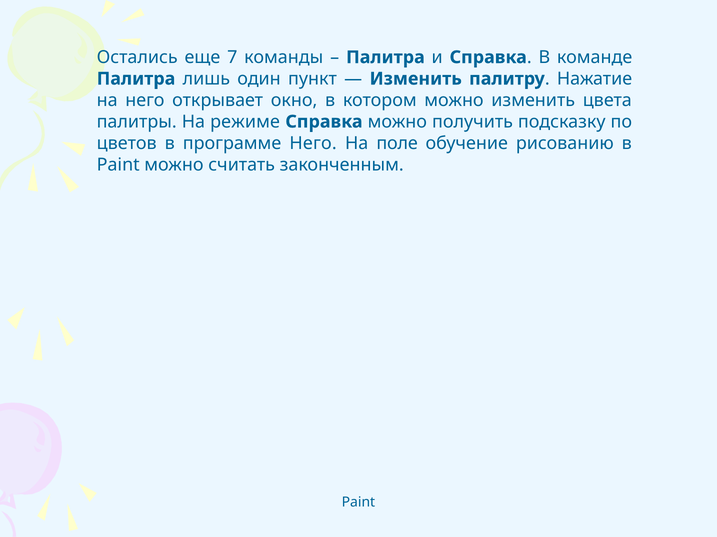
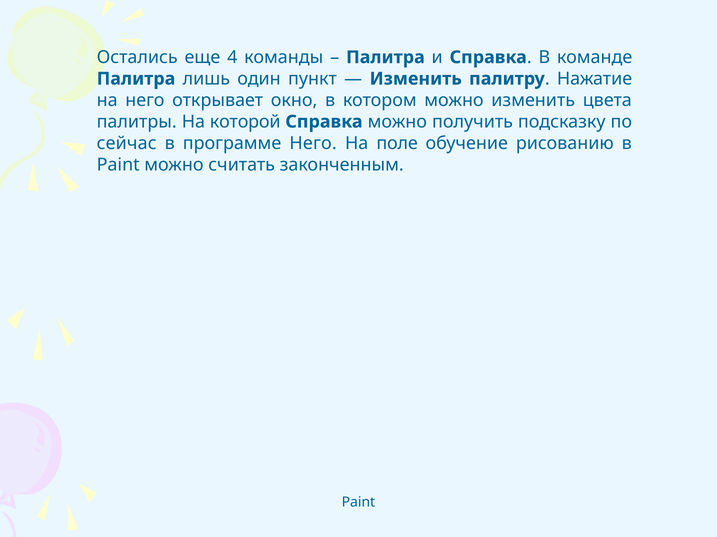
7: 7 -> 4
режиме: режиме -> которой
цветов: цветов -> сейчас
